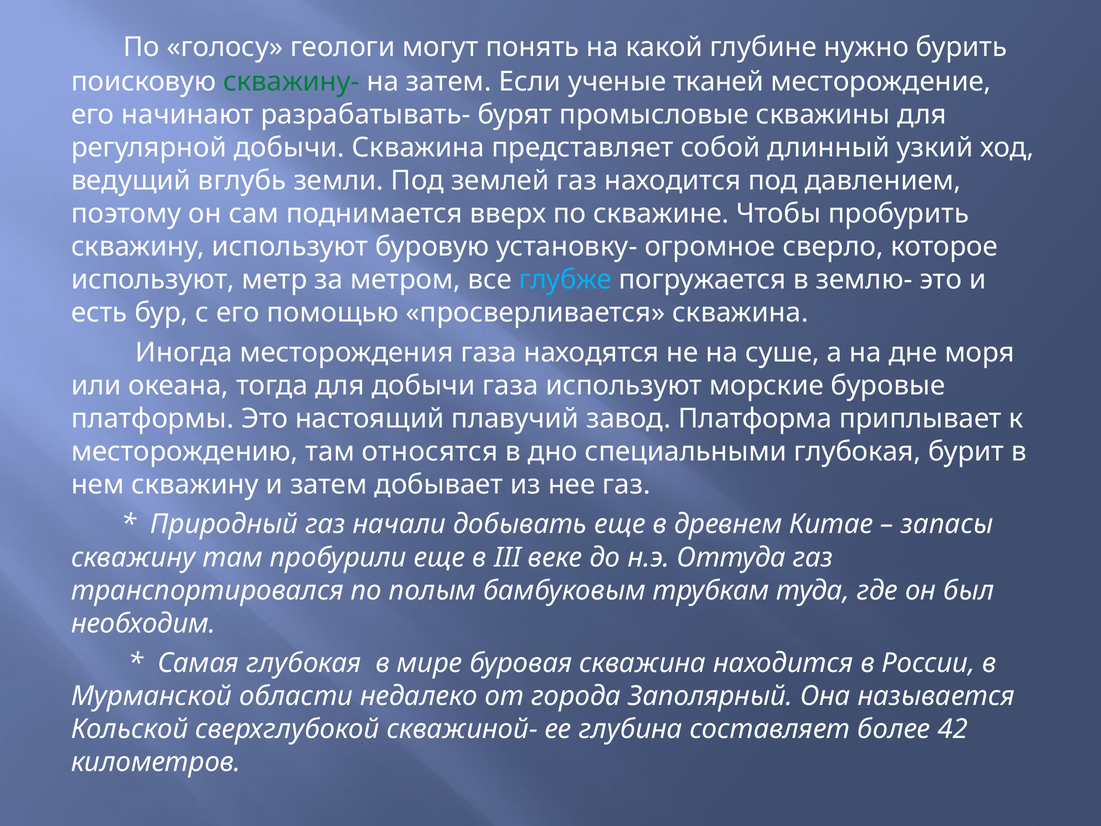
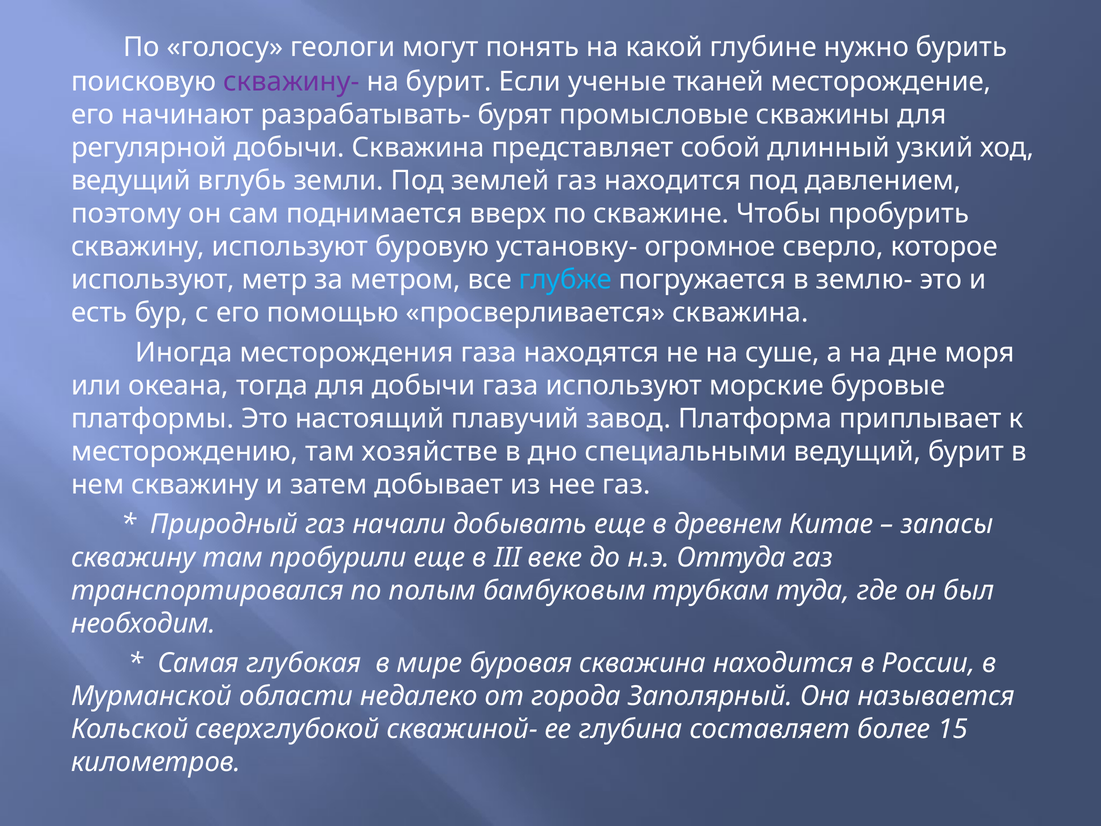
скважину- colour: green -> purple
на затем: затем -> бурит
относятся: относятся -> хозяйстве
специальными глубокая: глубокая -> ведущий
42: 42 -> 15
